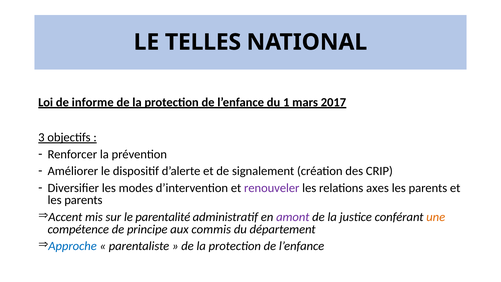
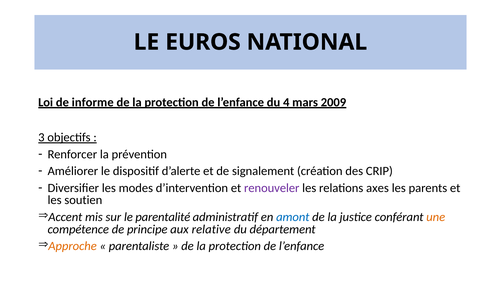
TELLES: TELLES -> EUROS
1: 1 -> 4
2017: 2017 -> 2009
parents at (83, 200): parents -> soutien
amont colour: purple -> blue
commis: commis -> relative
Approche colour: blue -> orange
